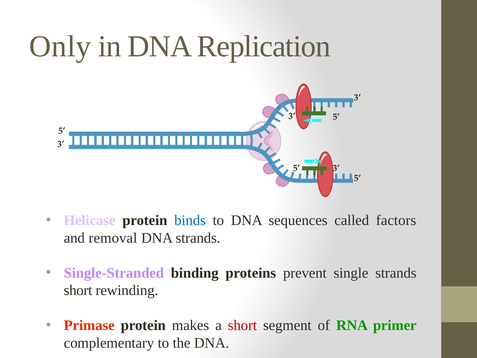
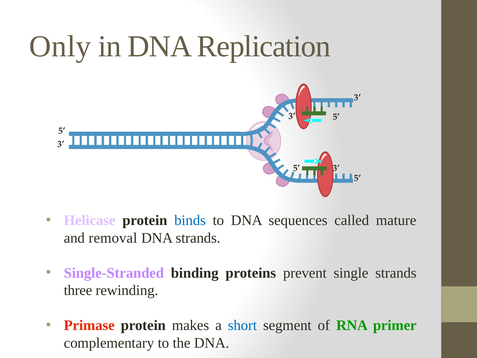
factors: factors -> mature
short at (78, 290): short -> three
short at (242, 325) colour: red -> blue
